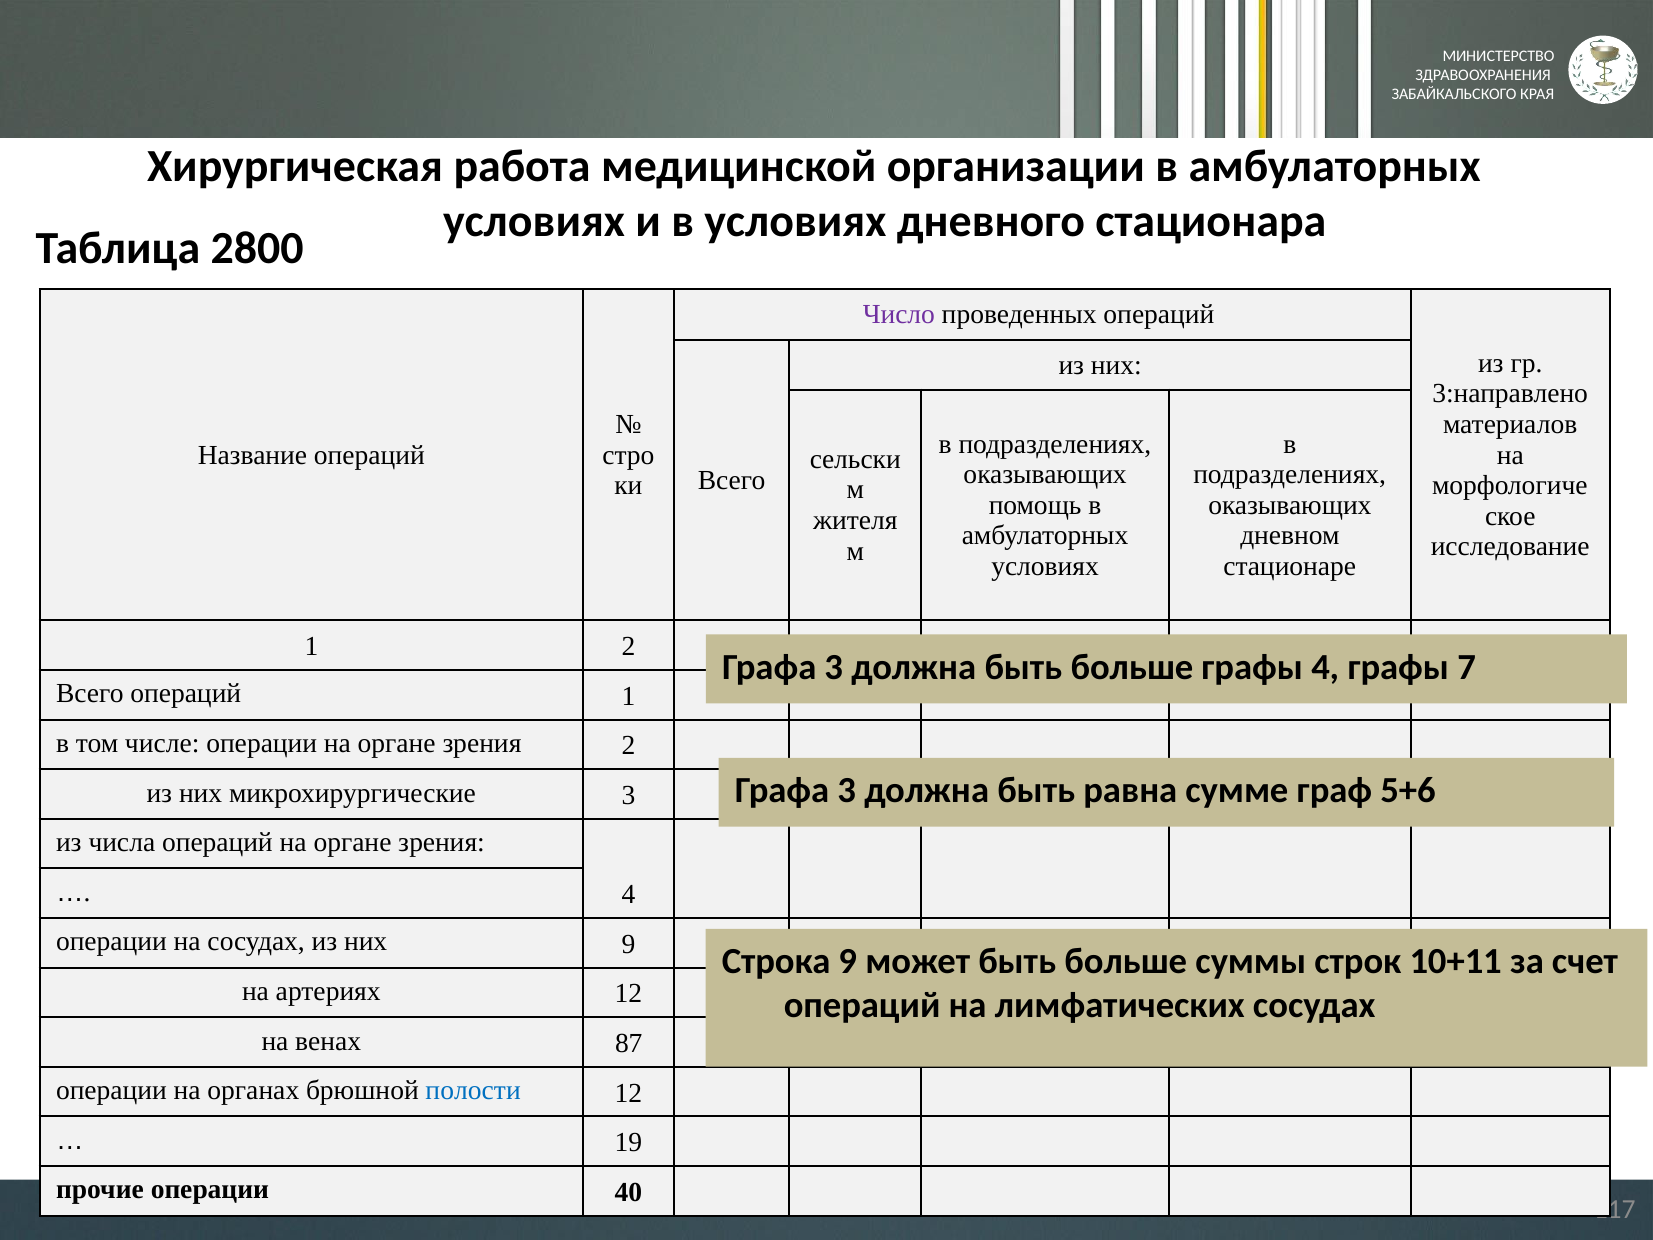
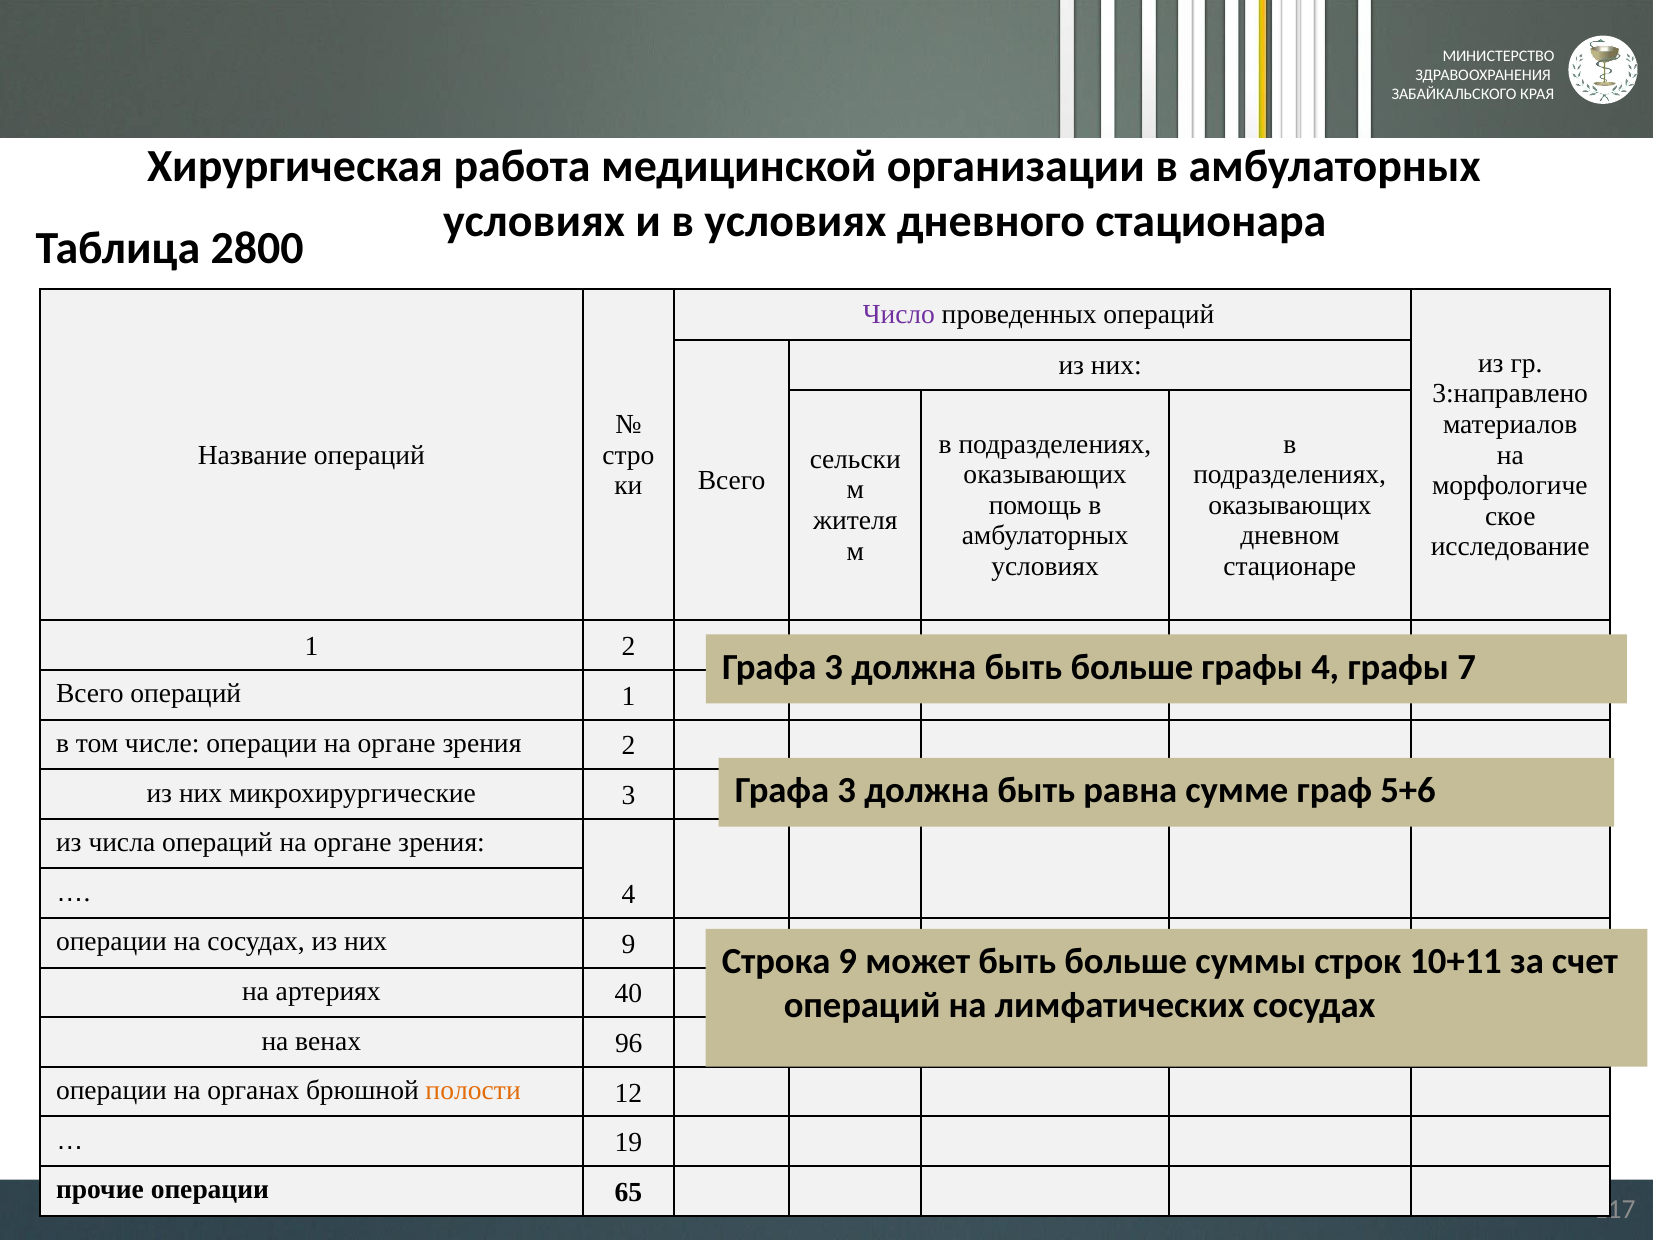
артериях 12: 12 -> 40
87: 87 -> 96
полости colour: blue -> orange
40: 40 -> 65
